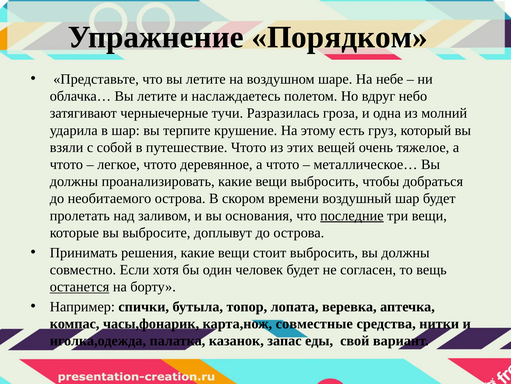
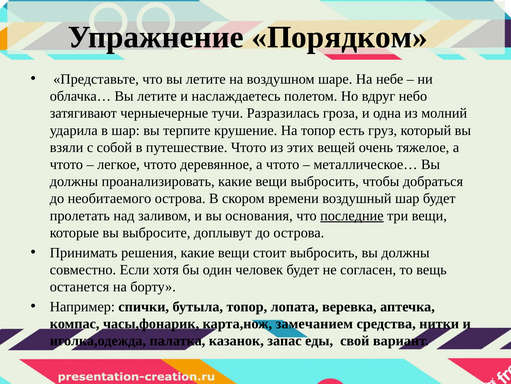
На этому: этому -> топор
останется underline: present -> none
совместные: совместные -> замечанием
